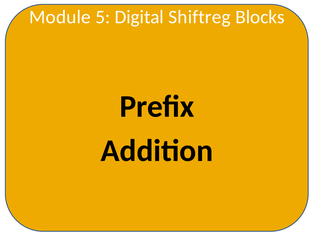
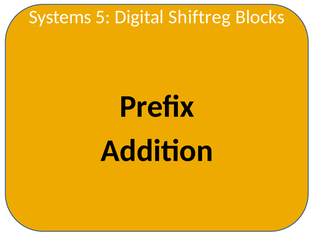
Module: Module -> Systems
